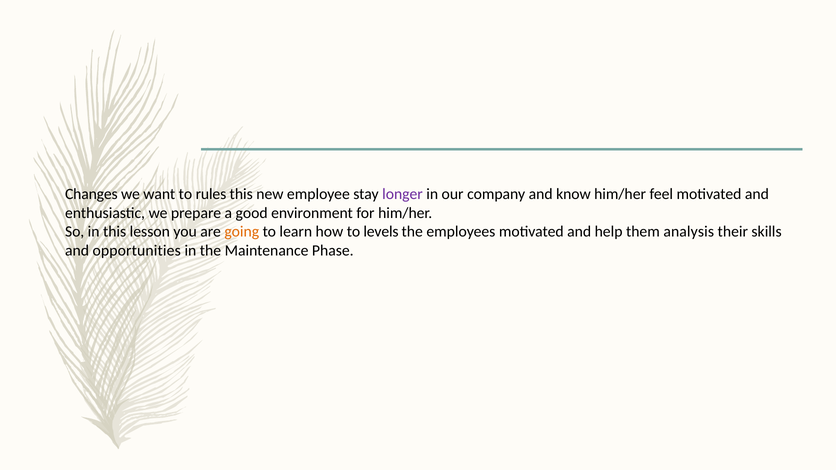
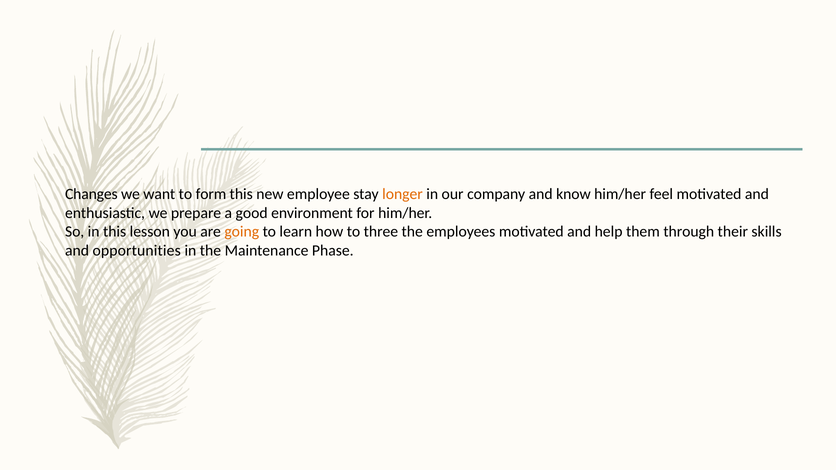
rules: rules -> form
longer colour: purple -> orange
levels: levels -> three
analysis: analysis -> through
